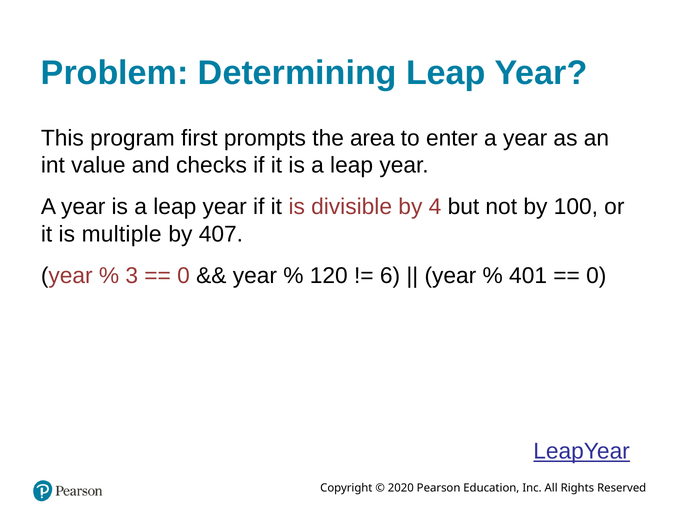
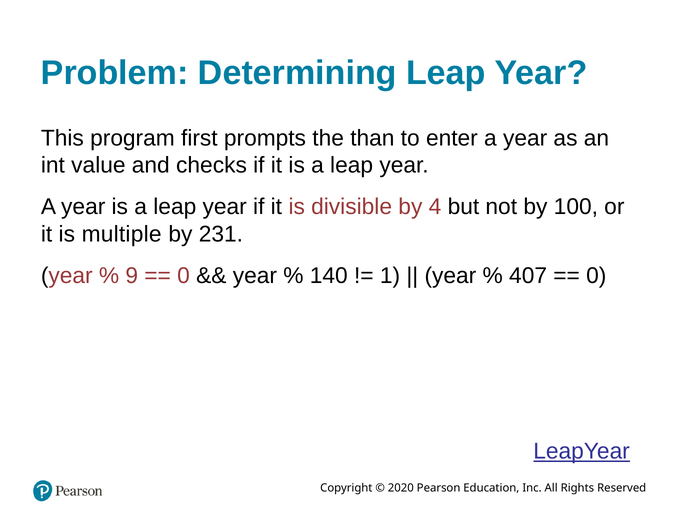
area: area -> than
407: 407 -> 231
3: 3 -> 9
120: 120 -> 140
6: 6 -> 1
401: 401 -> 407
